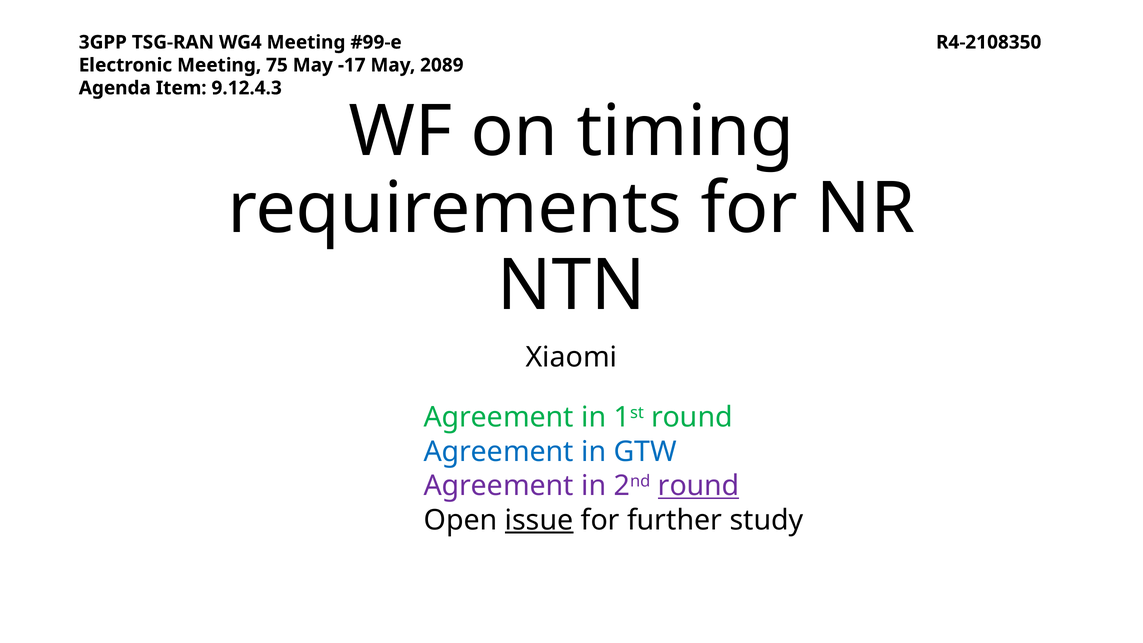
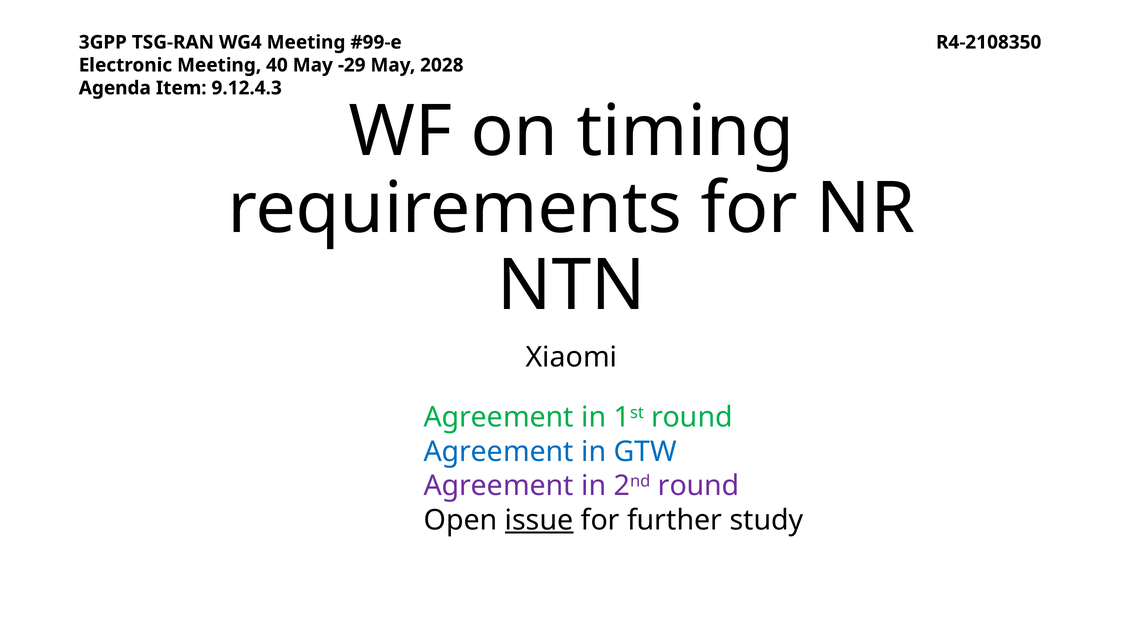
75: 75 -> 40
-17: -17 -> -29
2089: 2089 -> 2028
round at (699, 486) underline: present -> none
